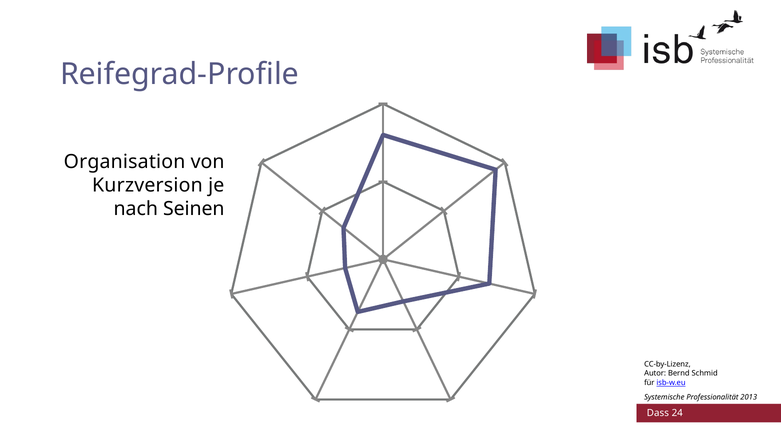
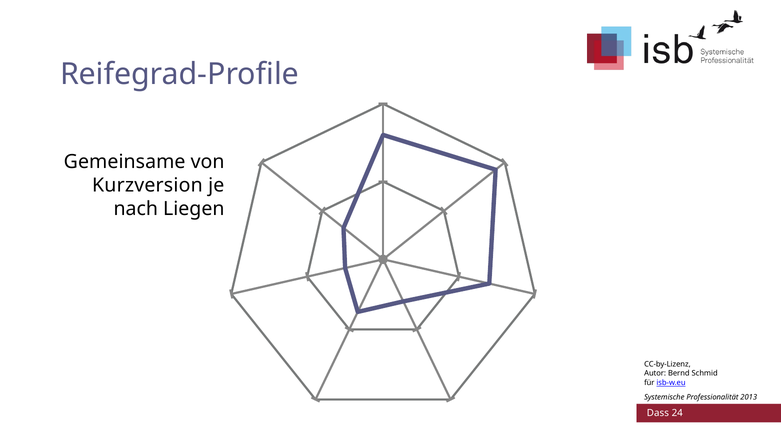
Organisation: Organisation -> Gemeinsame
Seinen: Seinen -> Liegen
